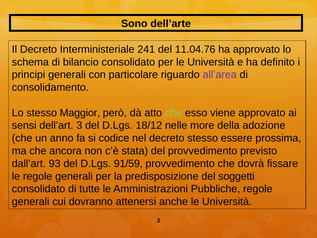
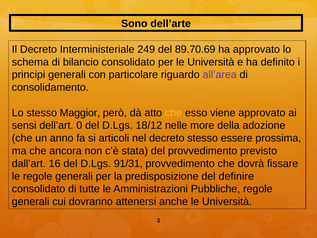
241: 241 -> 249
11.04.76: 11.04.76 -> 89.70.69
che at (174, 113) colour: light green -> yellow
3: 3 -> 0
codice: codice -> articoli
93: 93 -> 16
91/59: 91/59 -> 91/31
soggetti: soggetti -> definire
